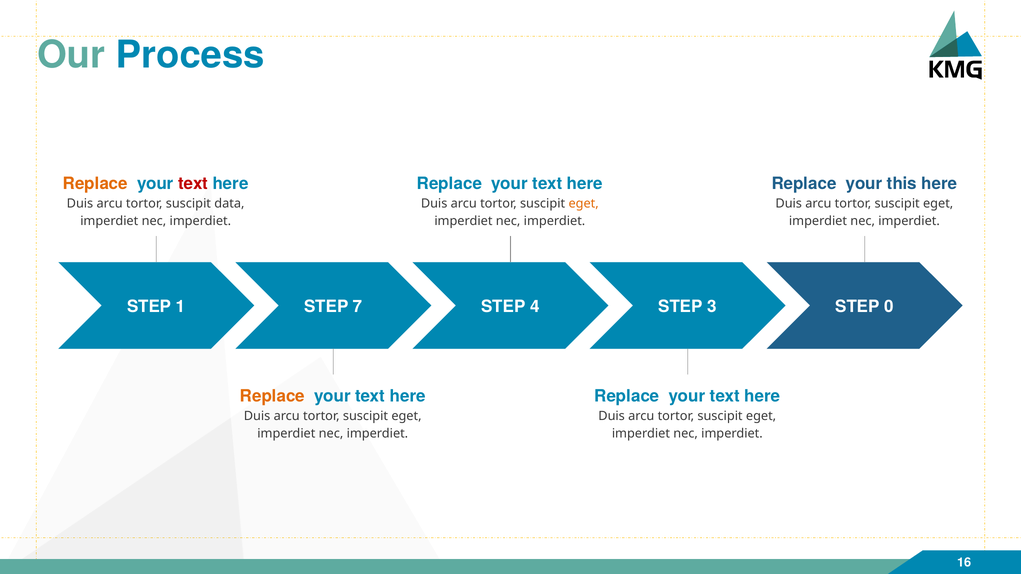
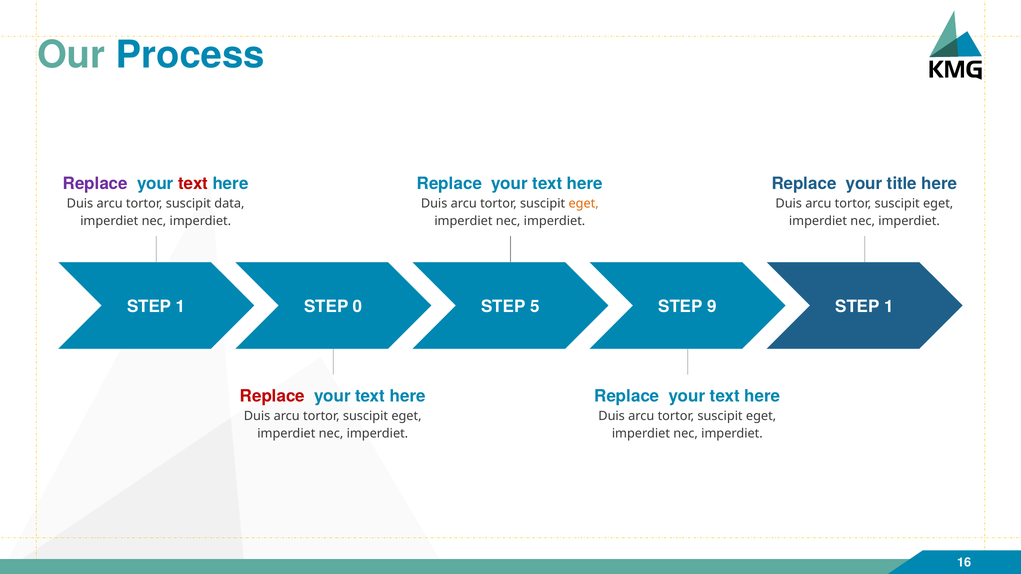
Replace at (95, 184) colour: orange -> purple
this: this -> title
7: 7 -> 0
4: 4 -> 5
3: 3 -> 9
0 at (889, 307): 0 -> 1
Replace at (272, 396) colour: orange -> red
